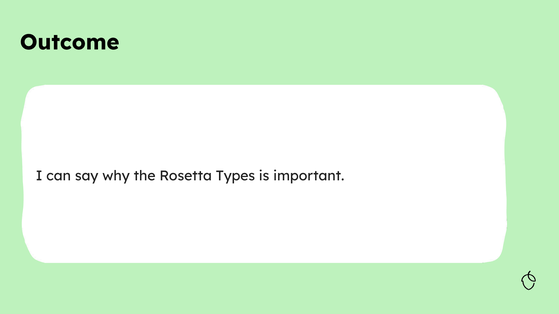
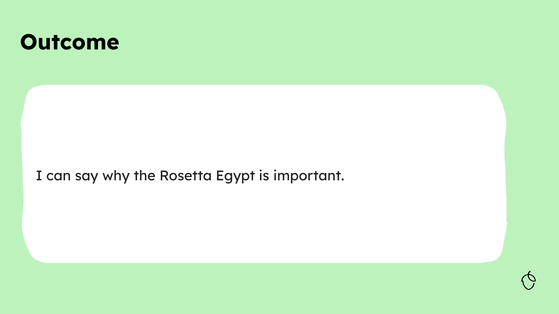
Types: Types -> Egypt
